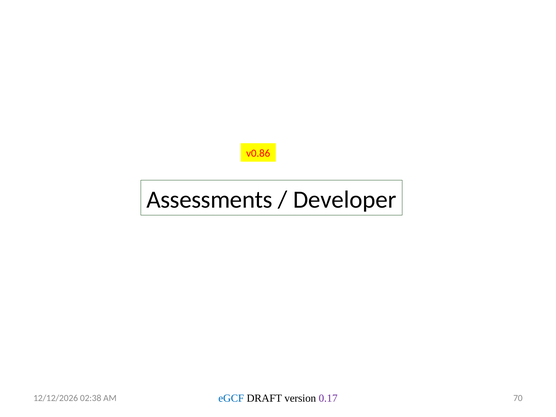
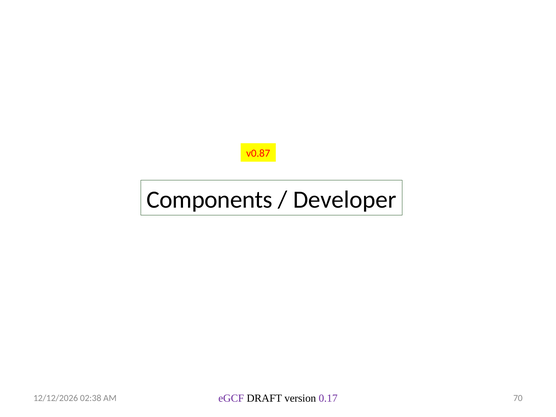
v0.86: v0.86 -> v0.87
Assessments: Assessments -> Components
eGCF colour: blue -> purple
